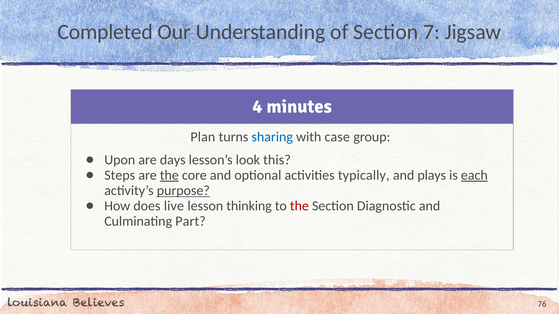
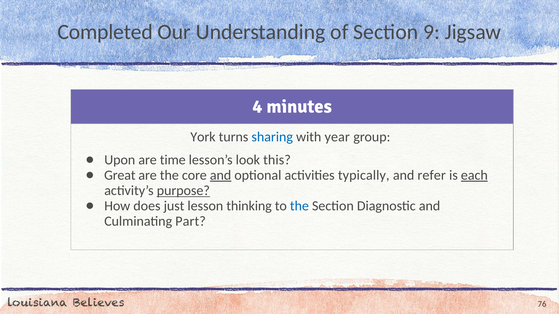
7: 7 -> 9
Plan: Plan -> York
case: case -> year
days: days -> time
Steps: Steps -> Great
the at (169, 176) underline: present -> none
and at (221, 176) underline: none -> present
plays: plays -> refer
live: live -> just
the at (299, 206) colour: red -> blue
